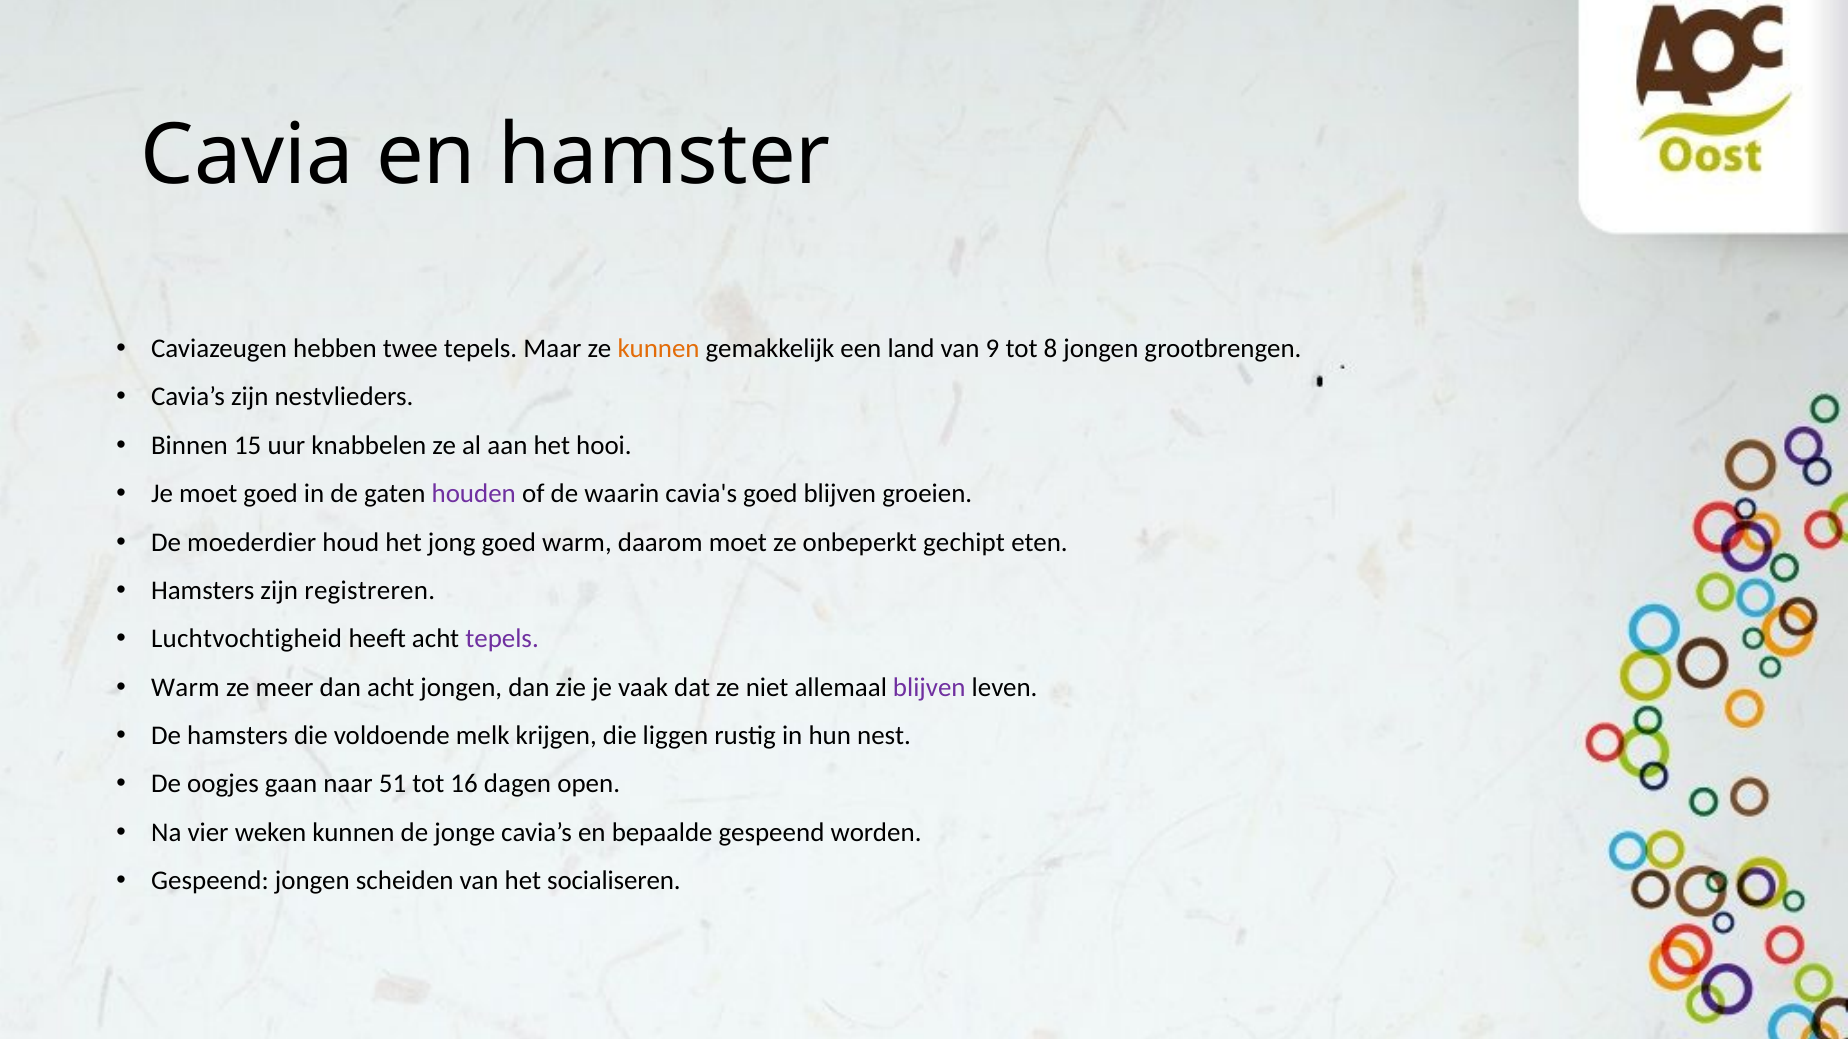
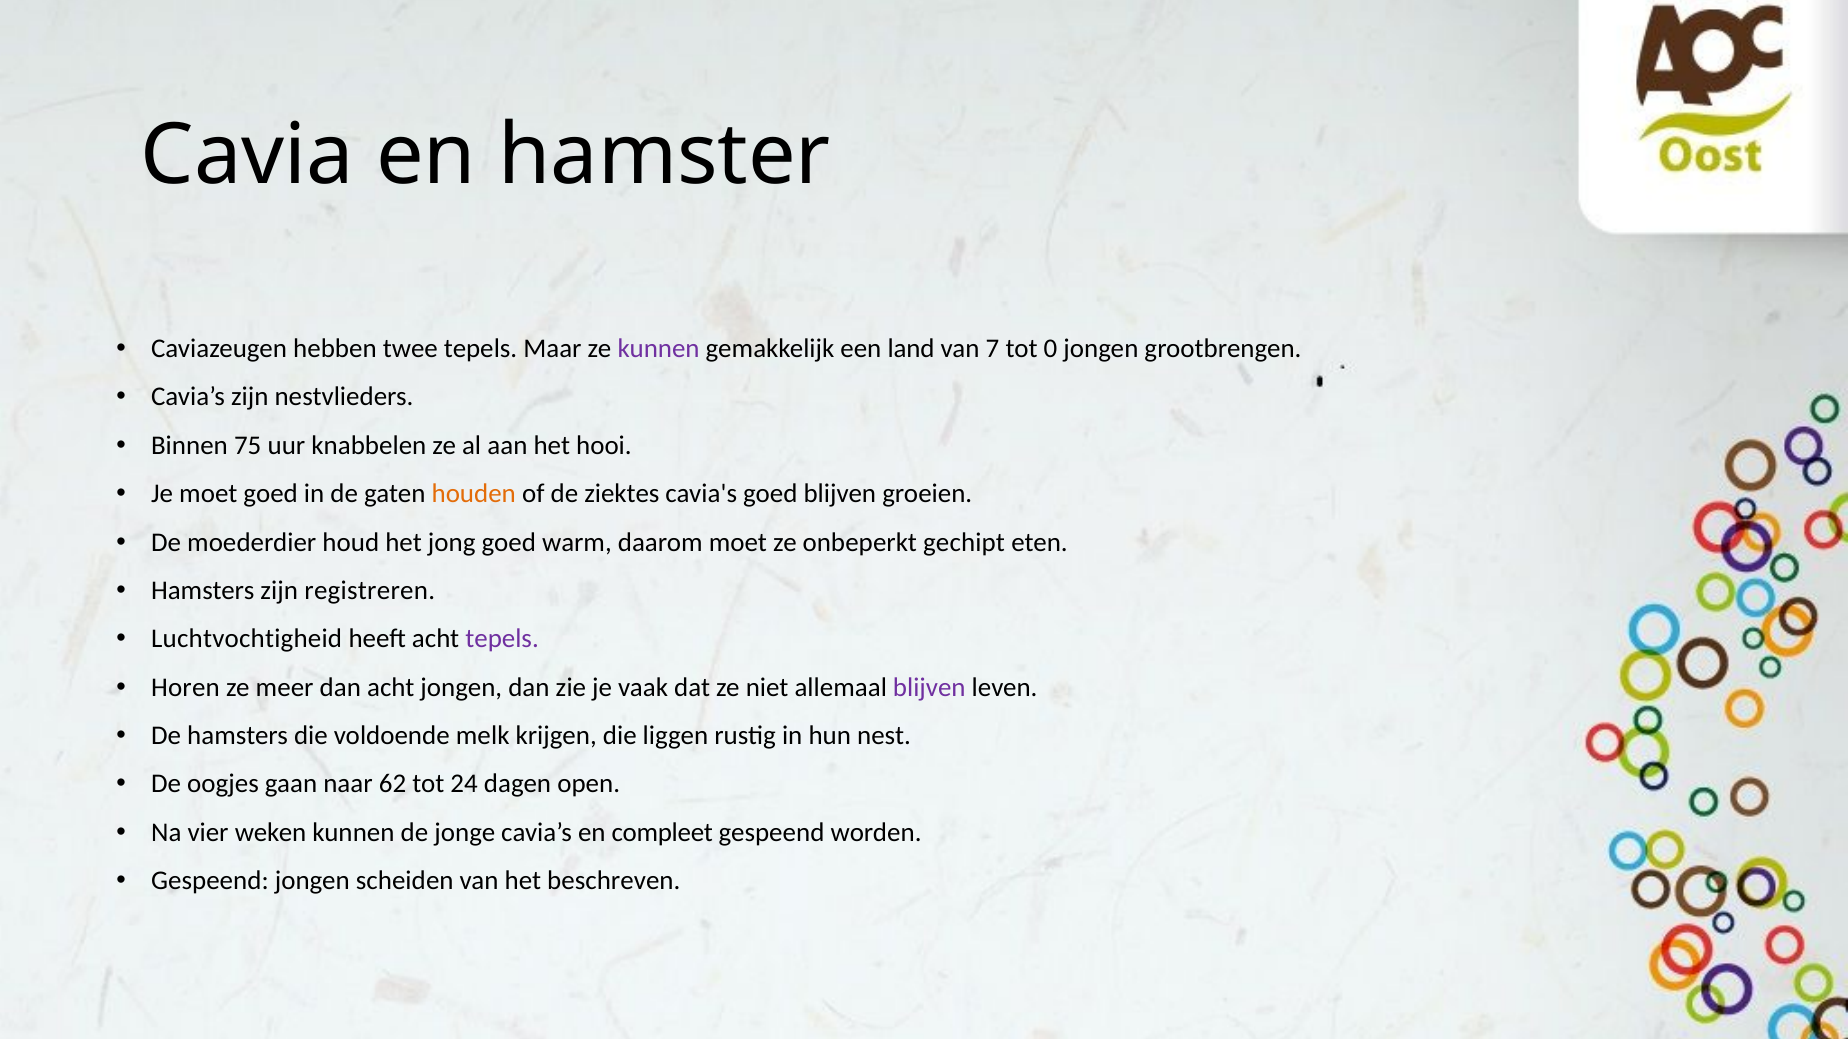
kunnen at (659, 349) colour: orange -> purple
9: 9 -> 7
8: 8 -> 0
15: 15 -> 75
houden colour: purple -> orange
waarin: waarin -> ziektes
Warm at (185, 688): Warm -> Horen
51: 51 -> 62
16: 16 -> 24
bepaalde: bepaalde -> compleet
socialiseren: socialiseren -> beschreven
